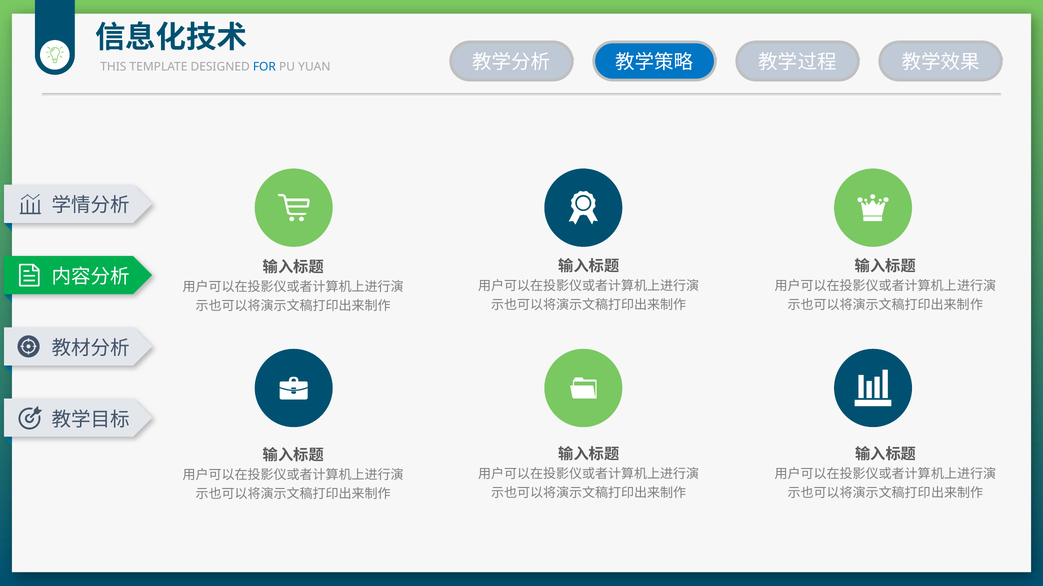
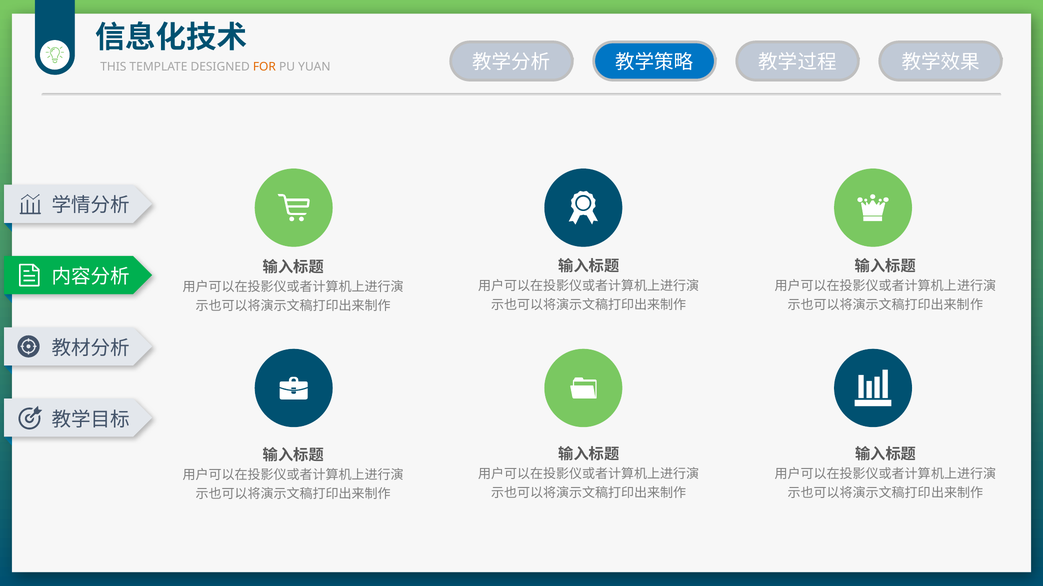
FOR colour: blue -> orange
